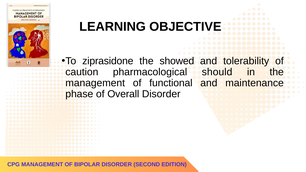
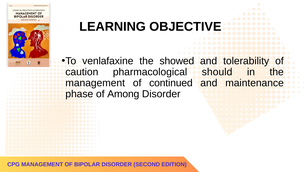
ziprasidone: ziprasidone -> venlafaxine
functional: functional -> continued
Overall: Overall -> Among
